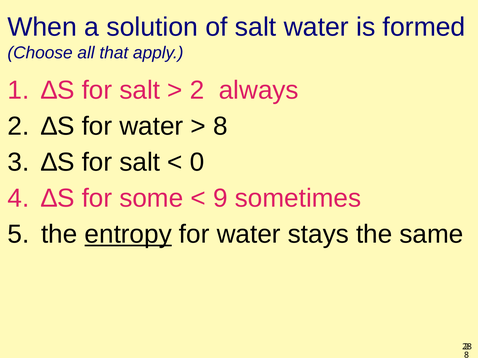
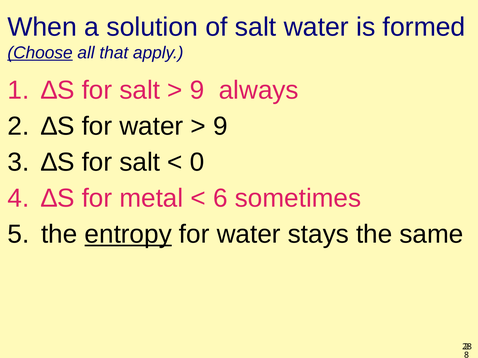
Choose underline: none -> present
2 at (197, 90): 2 -> 9
8 at (220, 126): 8 -> 9
some: some -> metal
9: 9 -> 6
